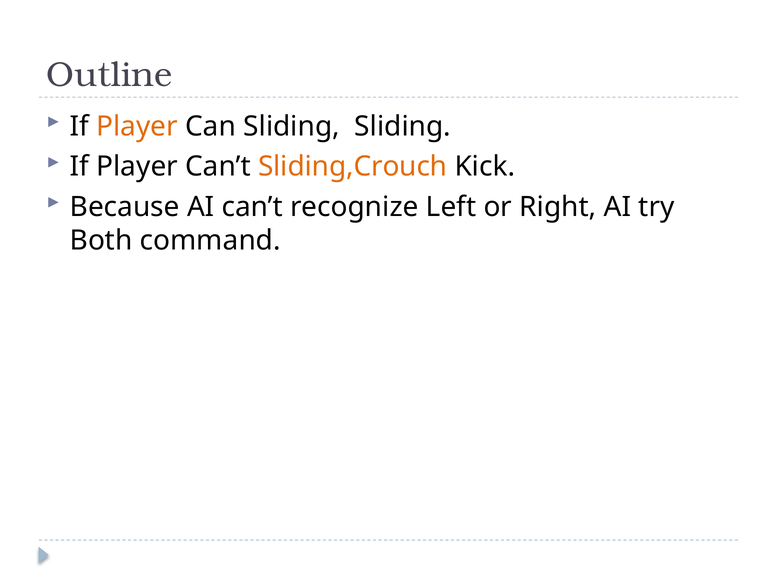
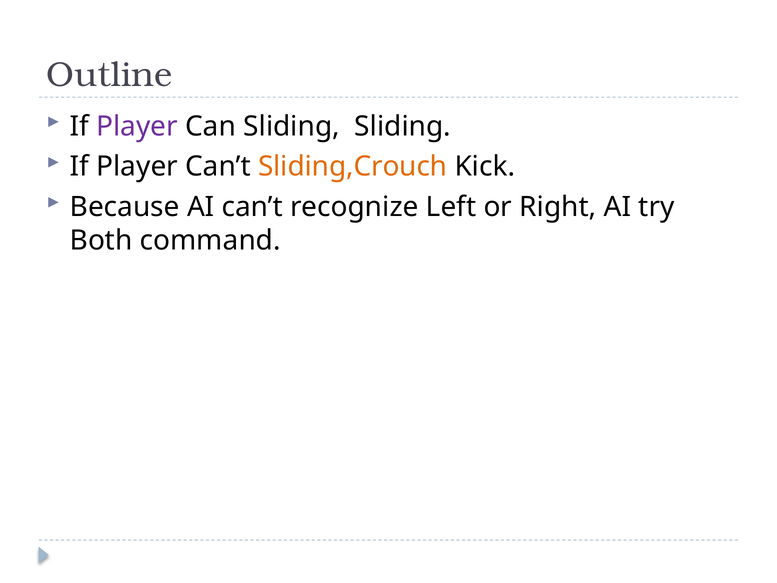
Player at (137, 126) colour: orange -> purple
